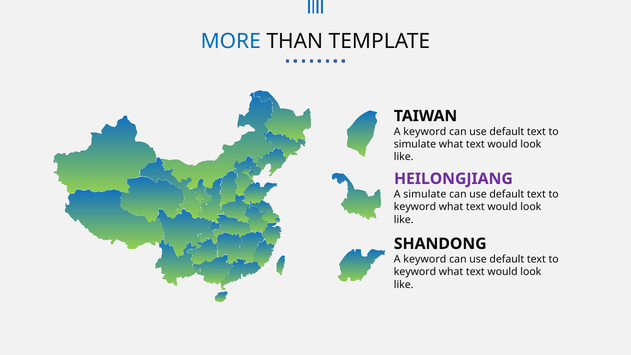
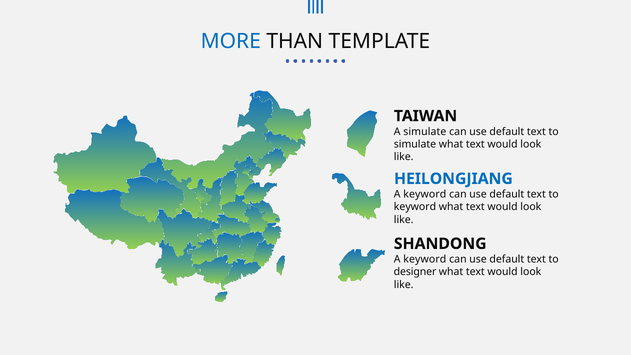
keyword at (425, 132): keyword -> simulate
HEILONGJIANG colour: purple -> blue
simulate at (425, 194): simulate -> keyword
keyword at (415, 272): keyword -> designer
